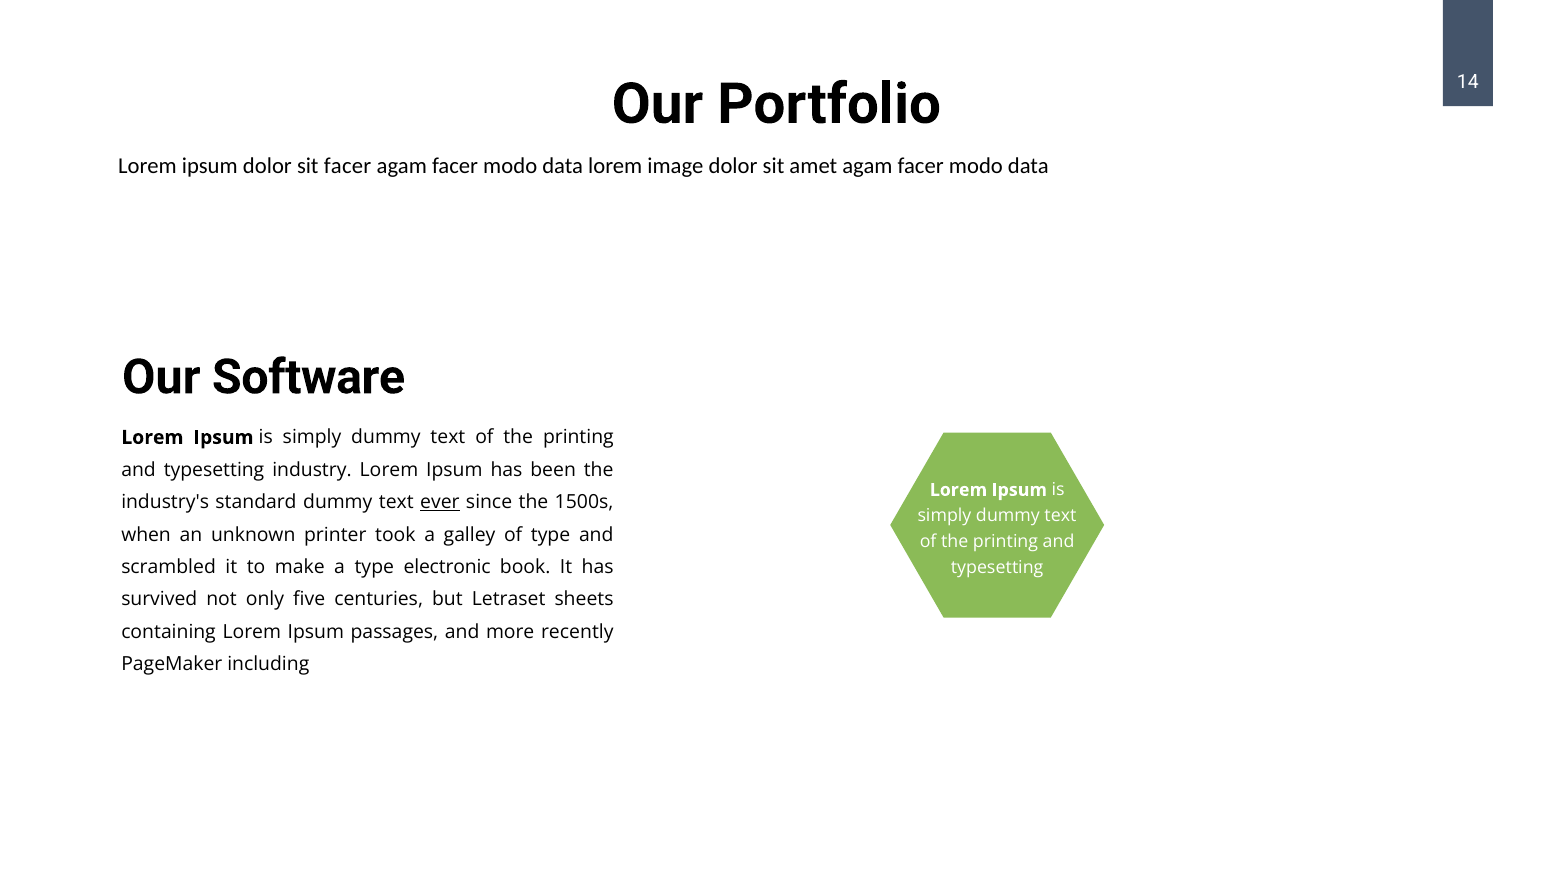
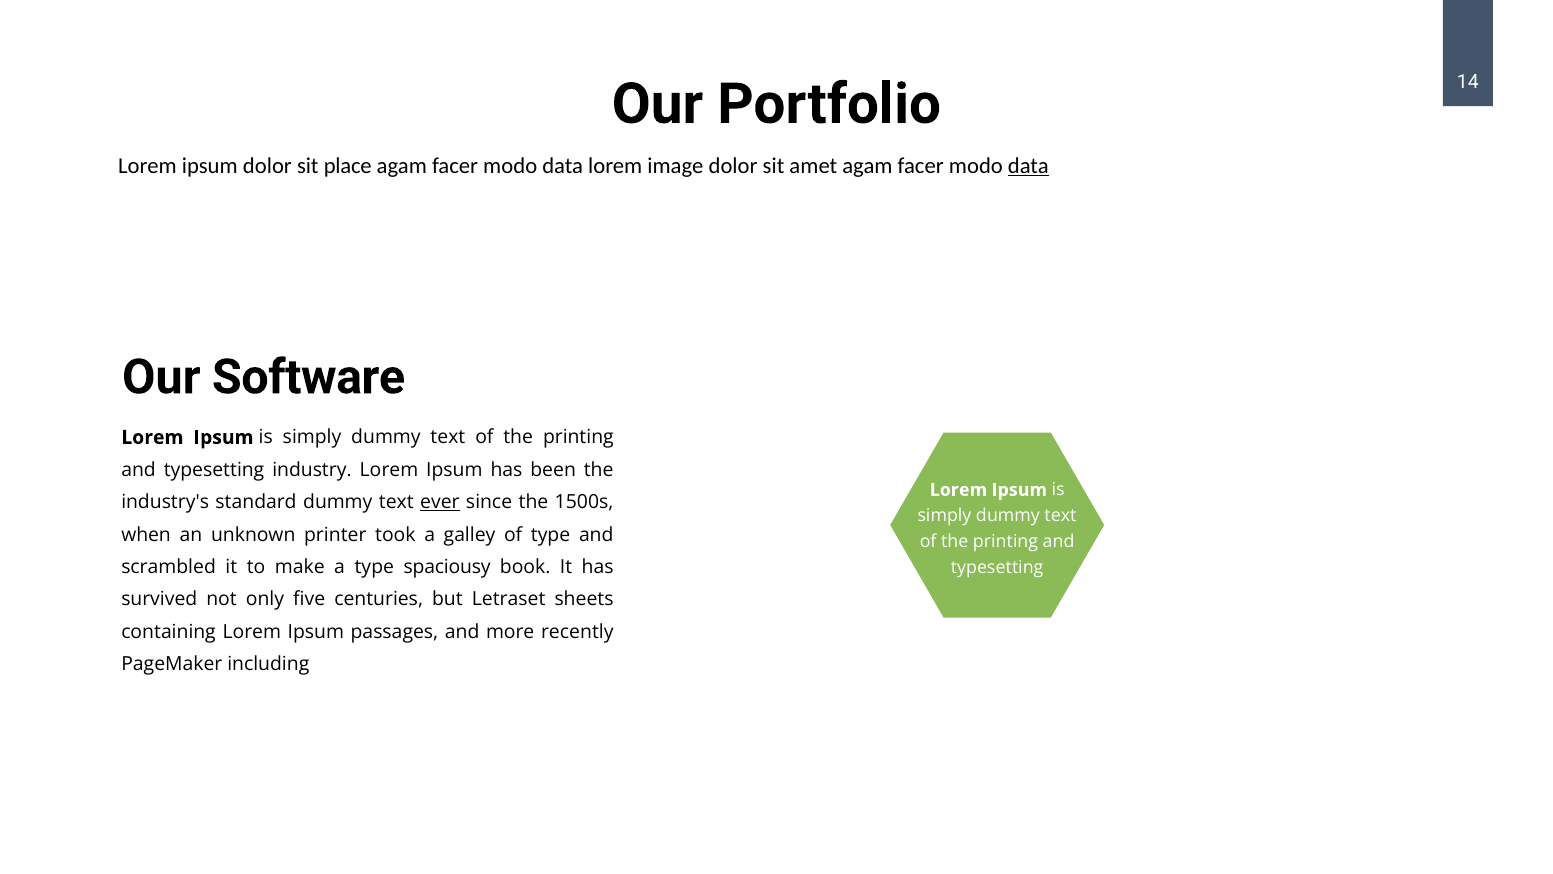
sit facer: facer -> place
data at (1028, 165) underline: none -> present
electronic: electronic -> spaciousy
